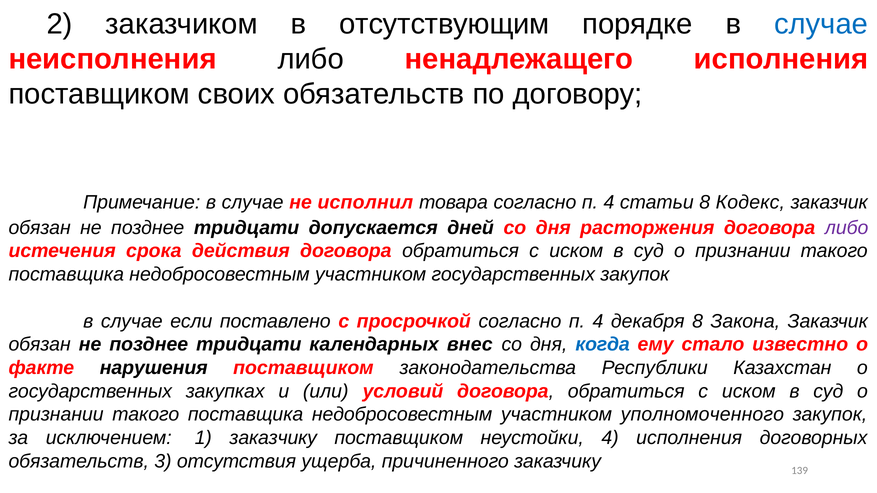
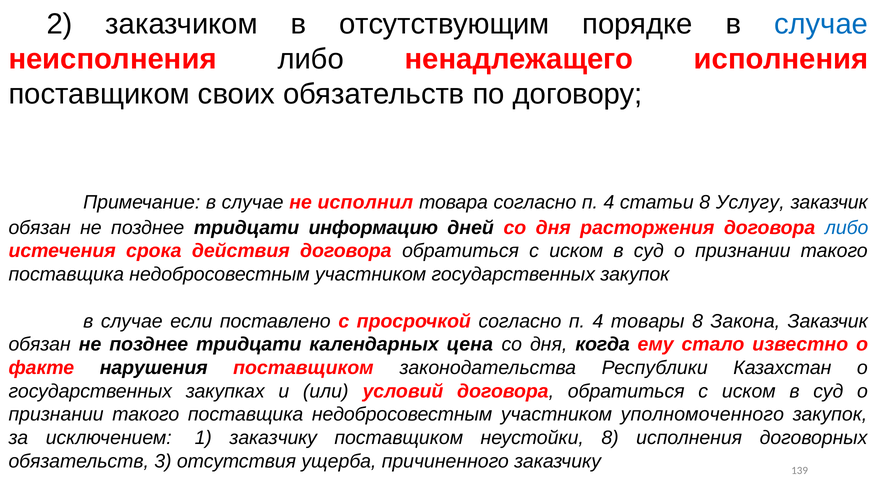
Кодекс: Кодекс -> Услугу
допускается: допускается -> информацию
либо at (847, 228) colour: purple -> blue
декабря: декабря -> товары
внес: внес -> цена
когда colour: blue -> black
неустойки 4: 4 -> 8
